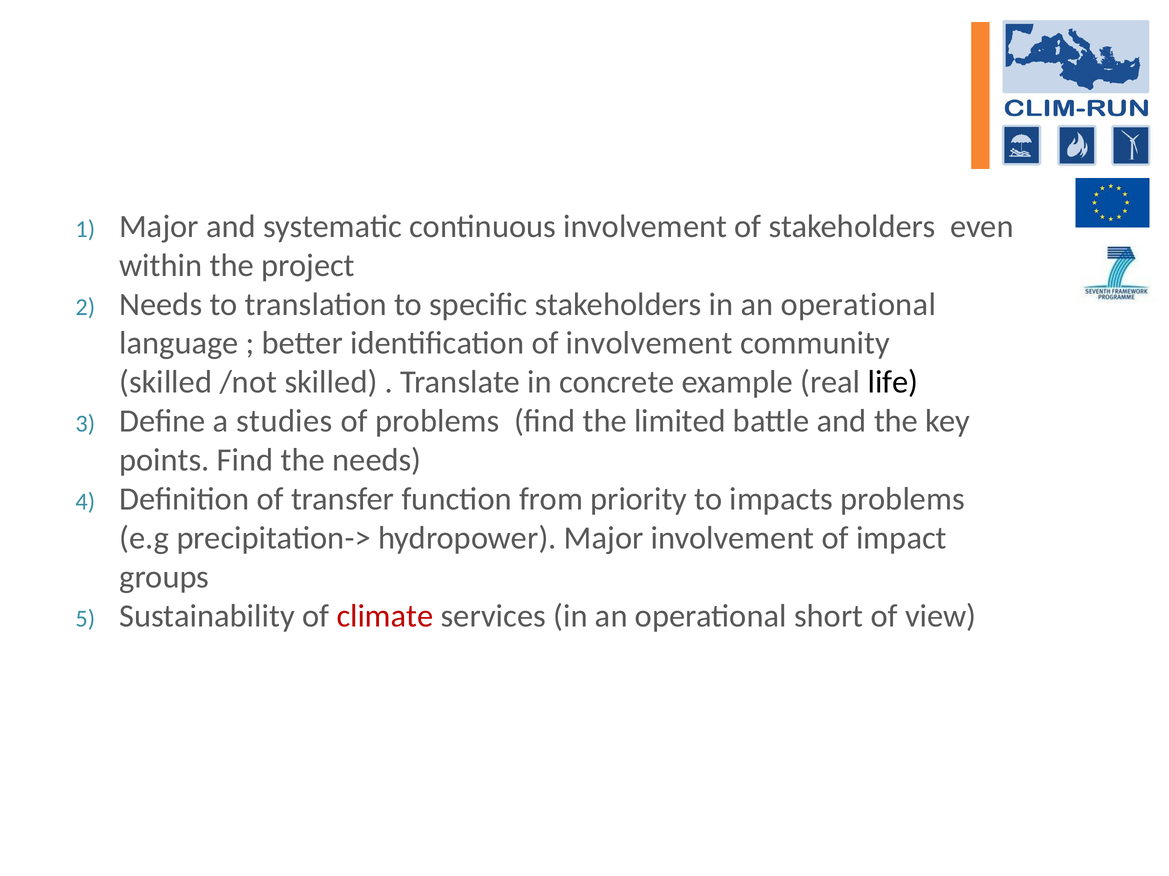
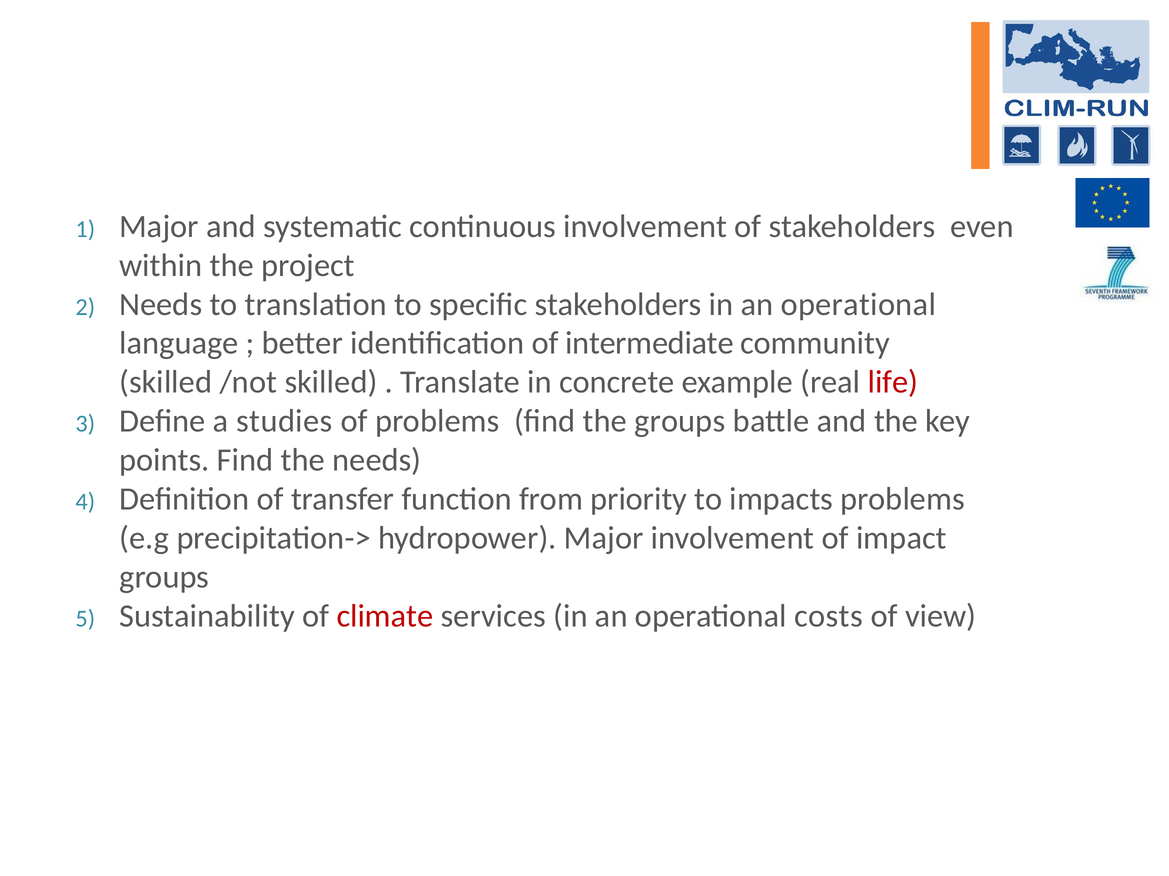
of involvement: involvement -> intermediate
life colour: black -> red
the limited: limited -> groups
short: short -> costs
